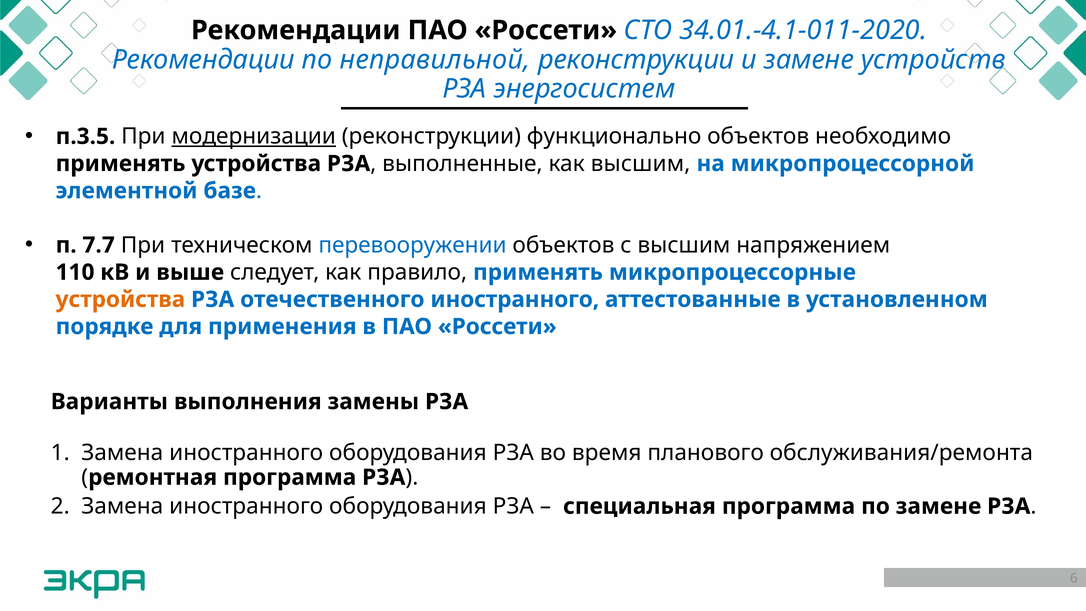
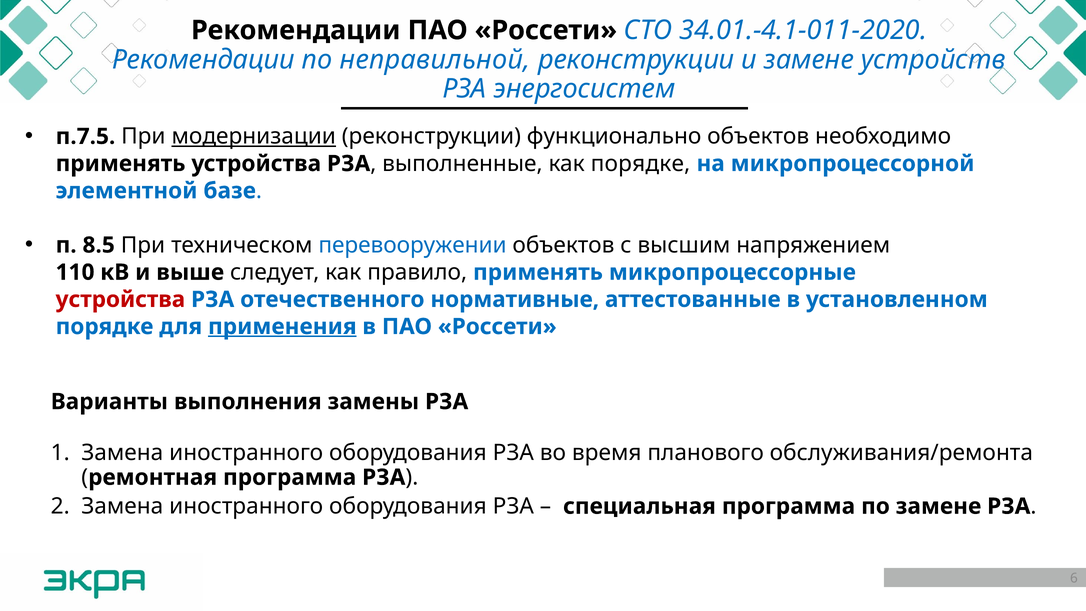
п.3.5: п.3.5 -> п.7.5
как высшим: высшим -> порядке
7.7: 7.7 -> 8.5
устройства at (120, 299) colour: orange -> red
отечественного иностранного: иностранного -> нормативные
применения underline: none -> present
